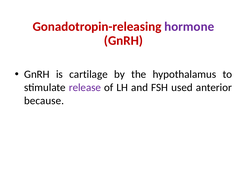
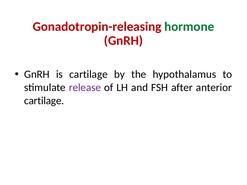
hormone colour: purple -> green
used: used -> after
because at (44, 101): because -> cartilage
